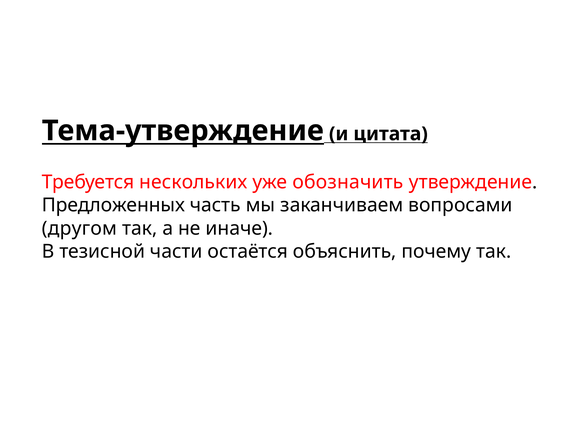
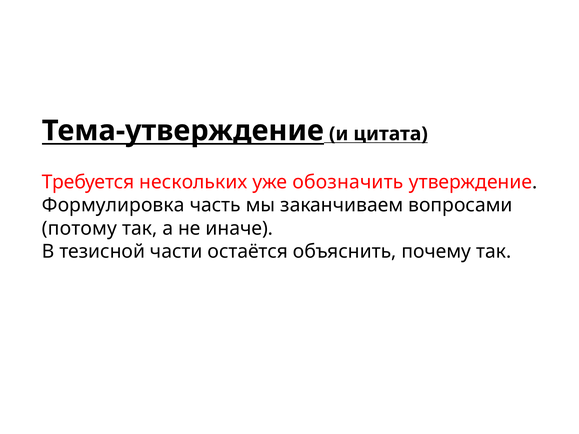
Предложенных: Предложенных -> Формулировка
другом: другом -> потому
